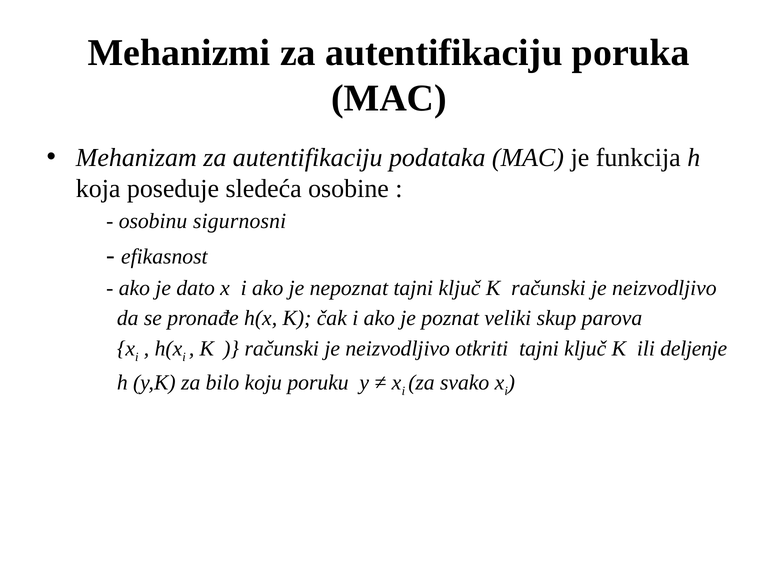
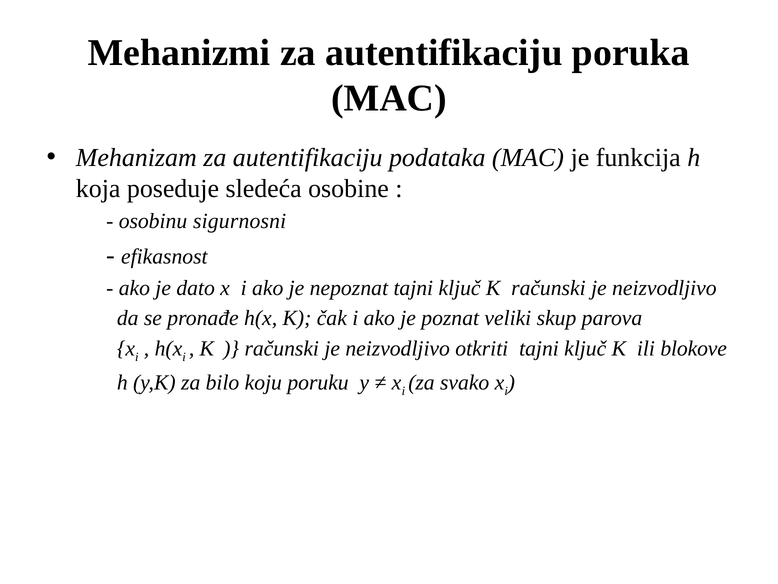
deljenje: deljenje -> blokove
